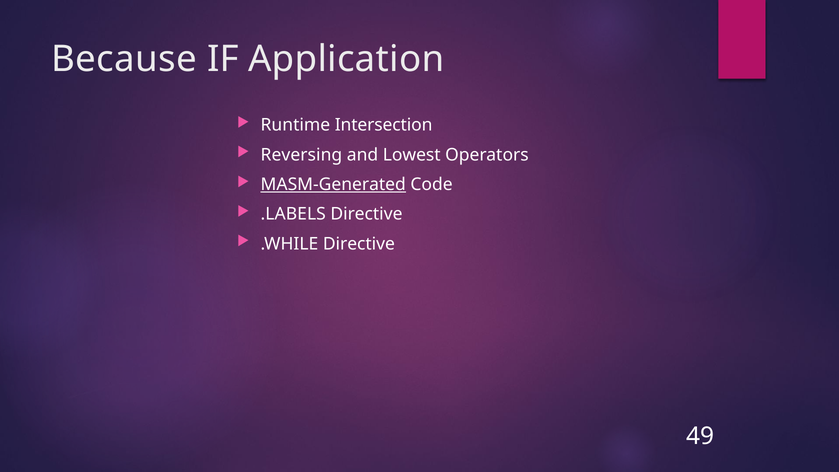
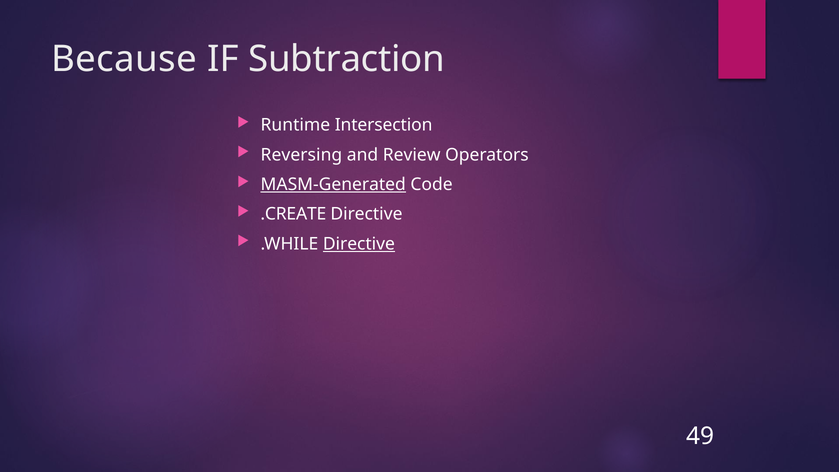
Application: Application -> Subtraction
Lowest: Lowest -> Review
.LABELS: .LABELS -> .CREATE
Directive at (359, 244) underline: none -> present
